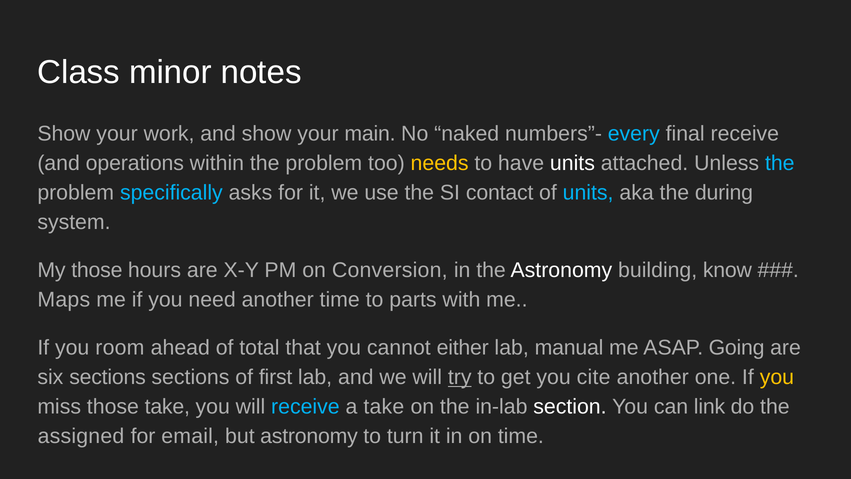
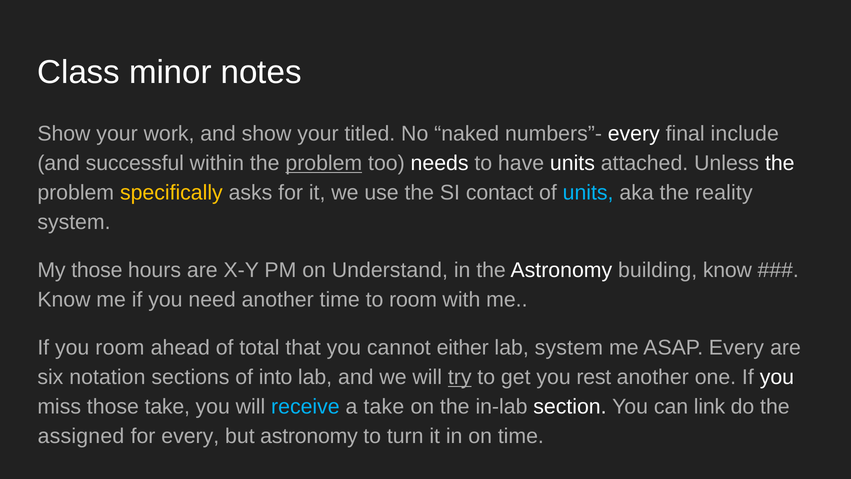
main: main -> titled
every at (634, 134) colour: light blue -> white
final receive: receive -> include
operations: operations -> successful
problem at (324, 163) underline: none -> present
needs colour: yellow -> white
the at (780, 163) colour: light blue -> white
specifically colour: light blue -> yellow
during: during -> reality
Conversion: Conversion -> Understand
Maps at (64, 299): Maps -> Know
to parts: parts -> room
lab manual: manual -> system
ASAP Going: Going -> Every
six sections: sections -> notation
first: first -> into
cite: cite -> rest
you at (777, 377) colour: yellow -> white
for email: email -> every
